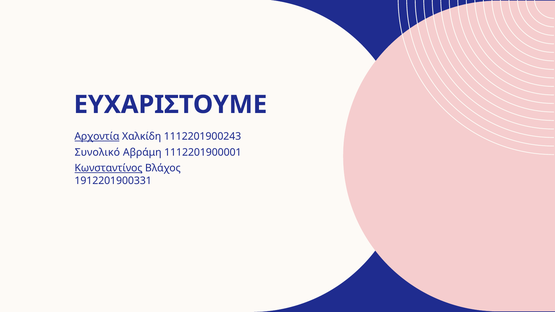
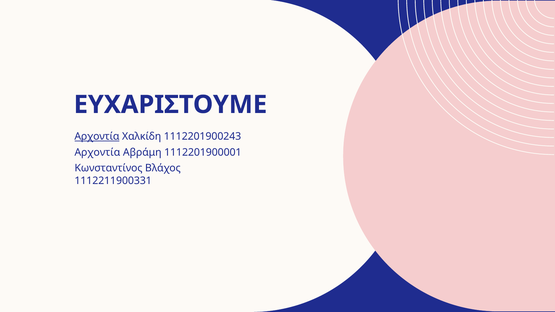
Συνολικό at (97, 152): Συνολικό -> Αρχοντία
Κωνσταντίνος underline: present -> none
1912201900331: 1912201900331 -> 1112211900331
